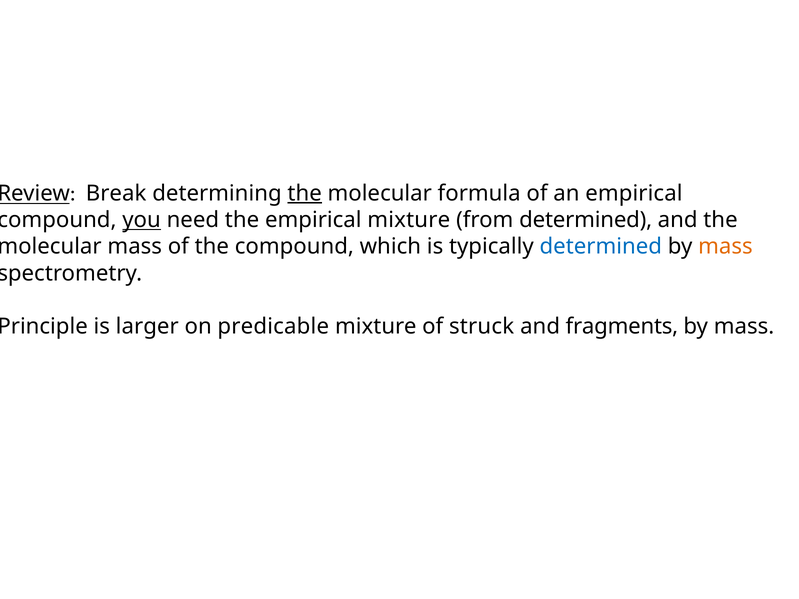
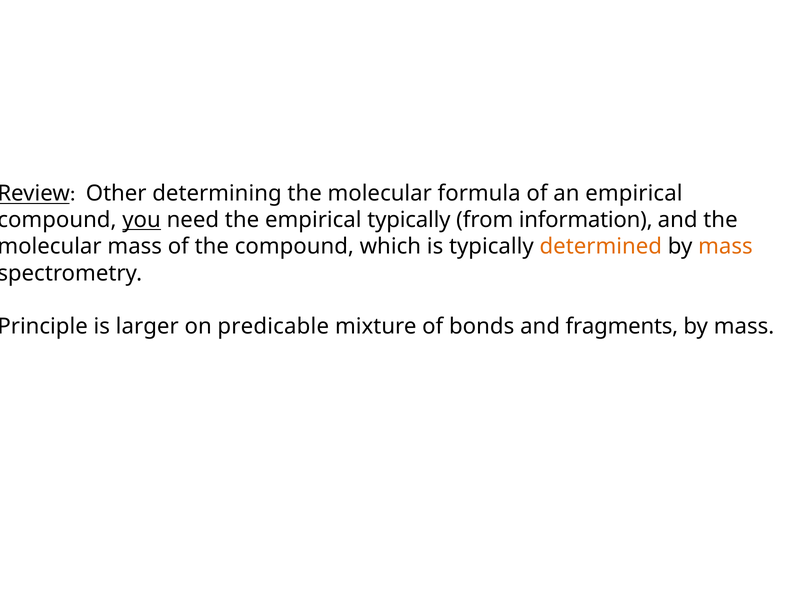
Break: Break -> Other
the at (305, 193) underline: present -> none
empirical mixture: mixture -> typically
from determined: determined -> information
determined at (601, 247) colour: blue -> orange
struck: struck -> bonds
